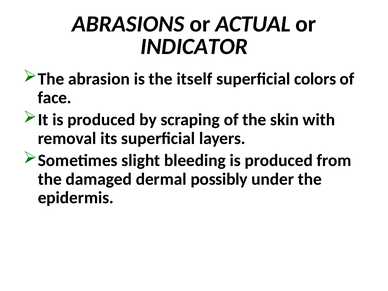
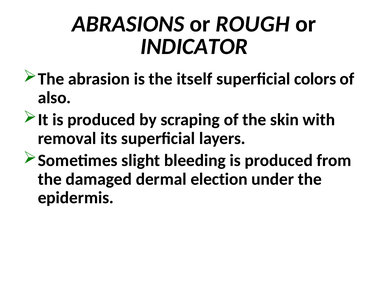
ACTUAL: ACTUAL -> ROUGH
face: face -> also
possibly: possibly -> election
